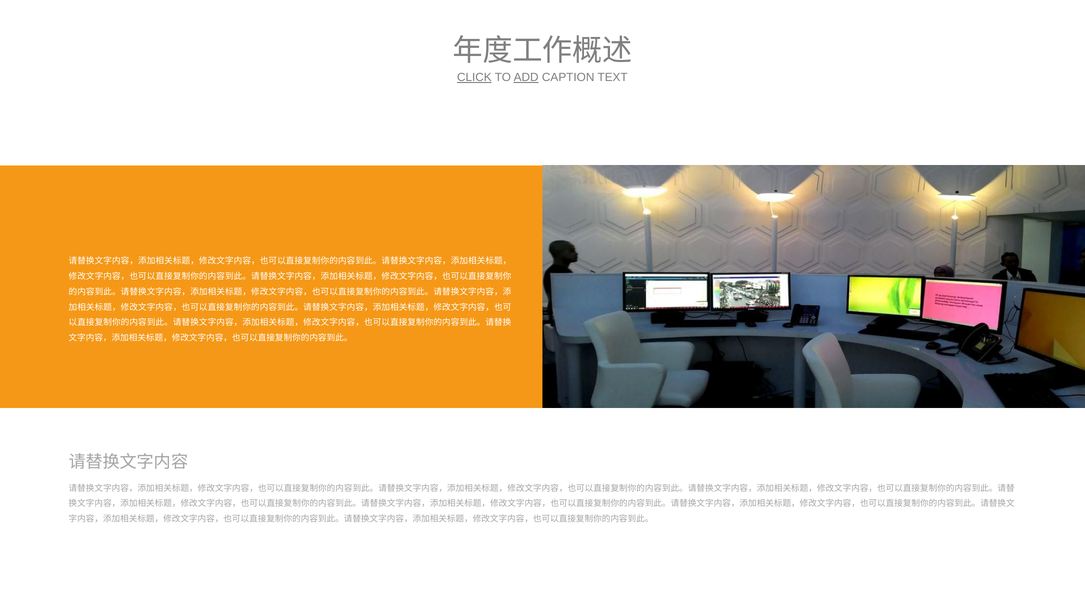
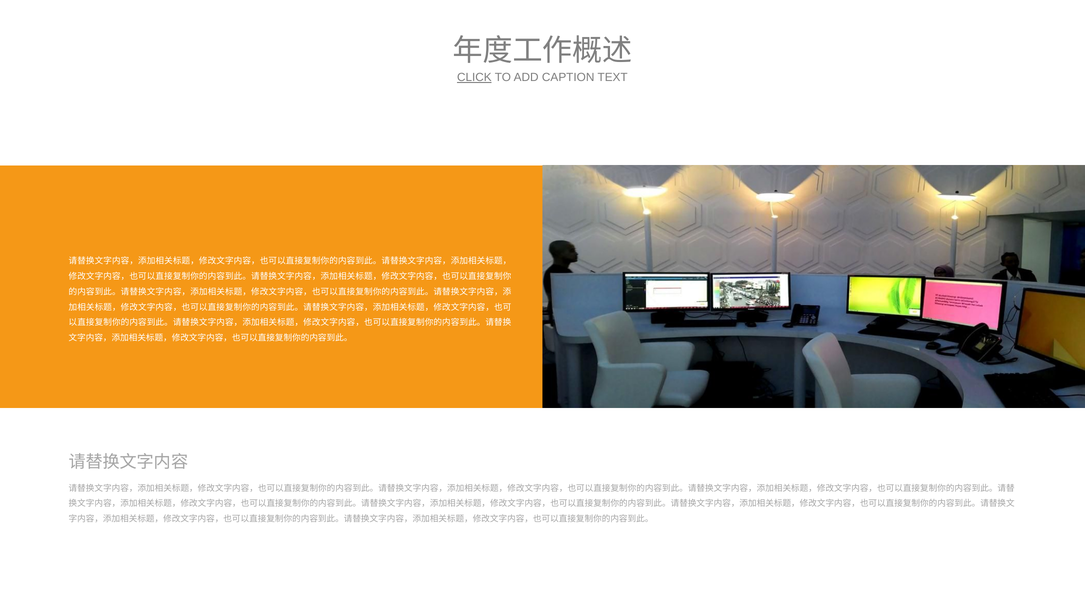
ADD underline: present -> none
